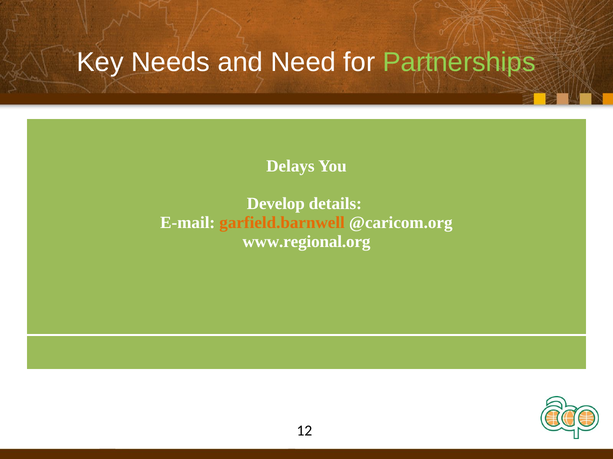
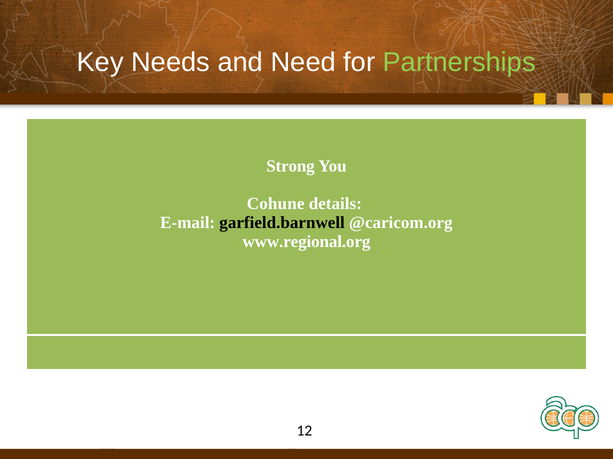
Delays: Delays -> Strong
Develop: Develop -> Cohune
garfield.barnwell colour: orange -> black
